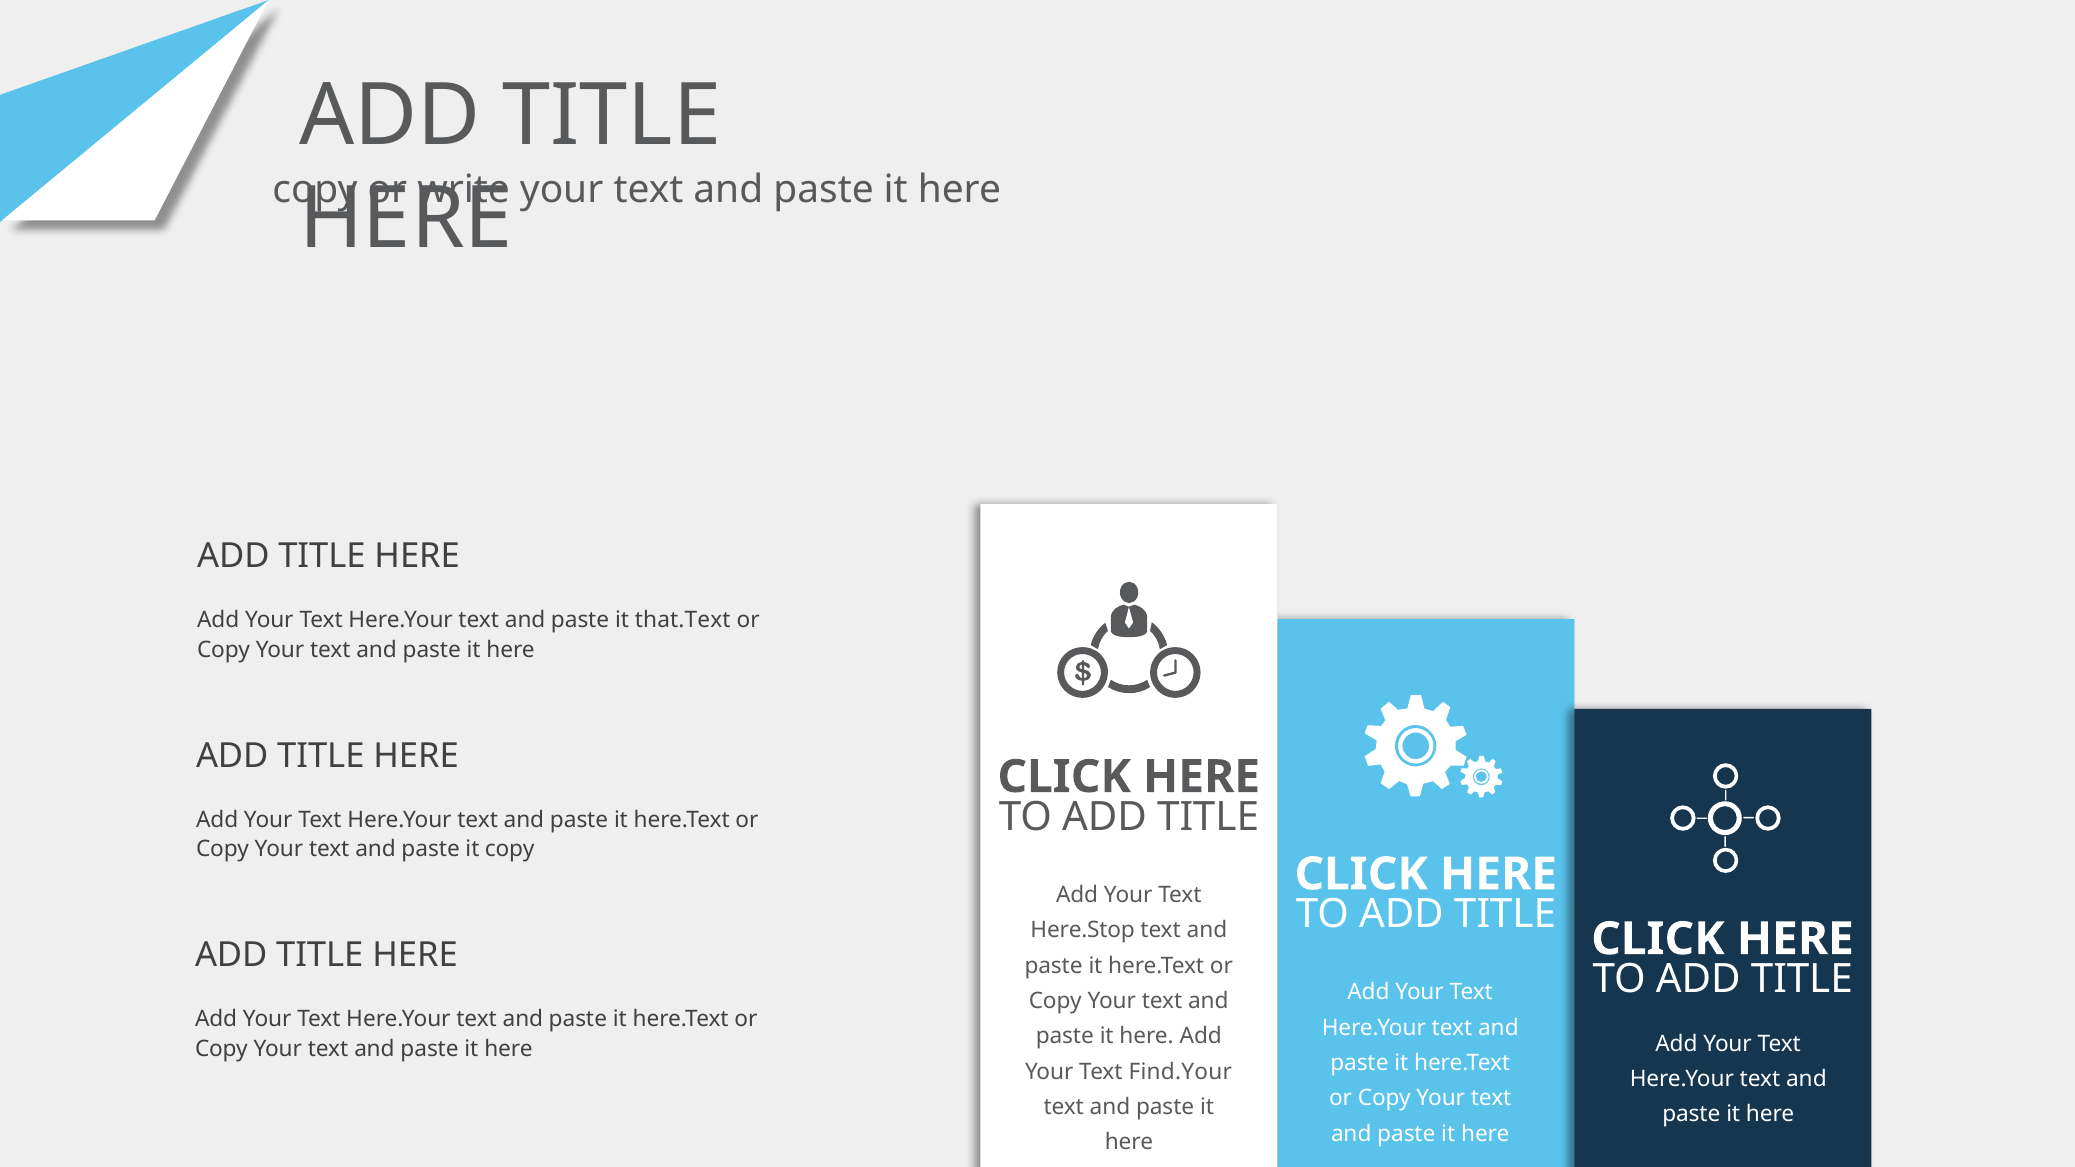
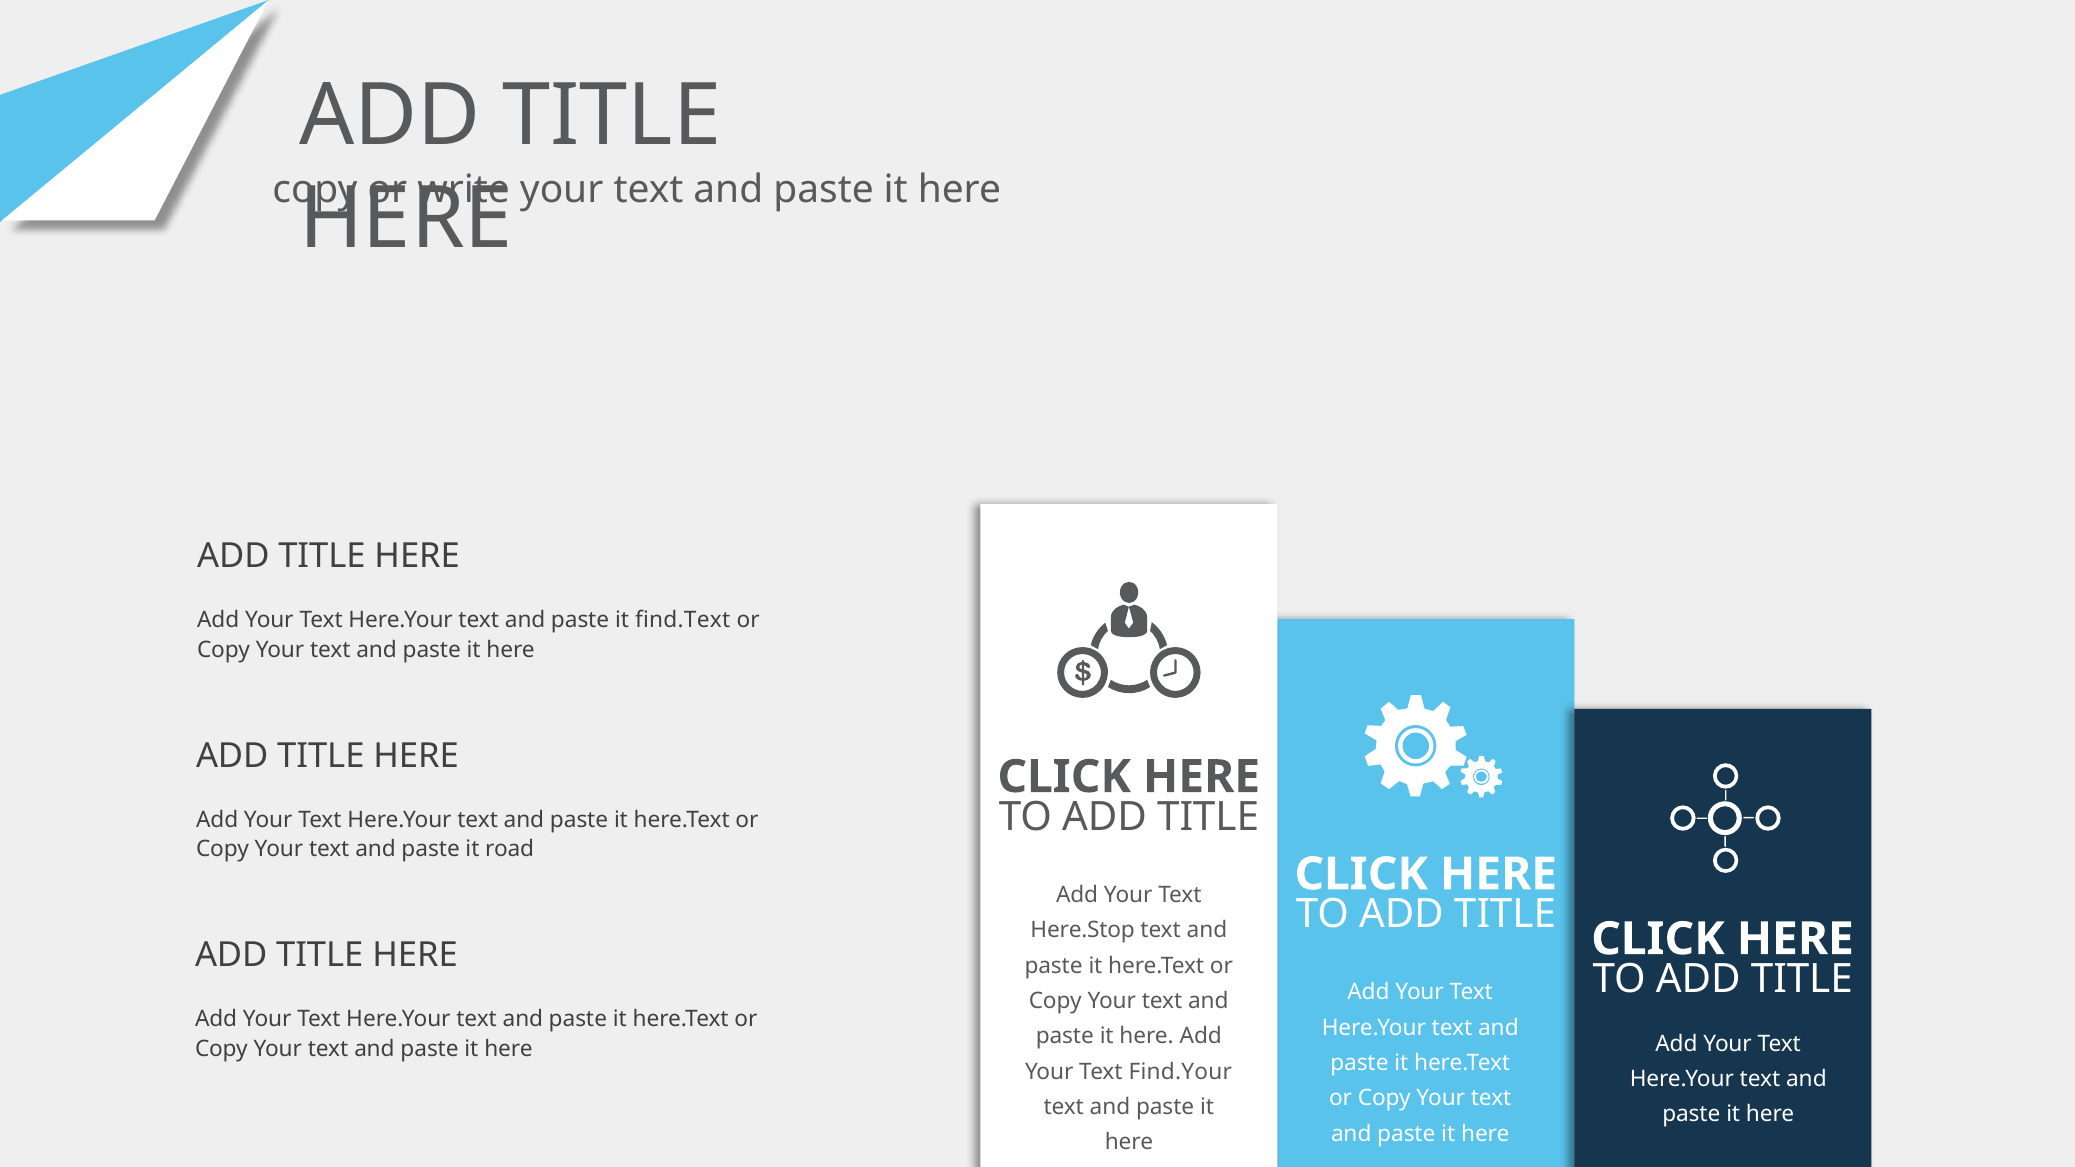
that.Text: that.Text -> find.Text
it copy: copy -> road
